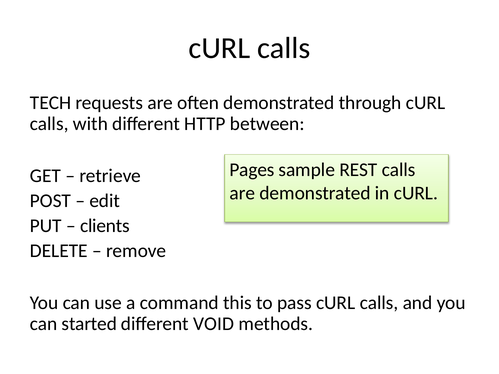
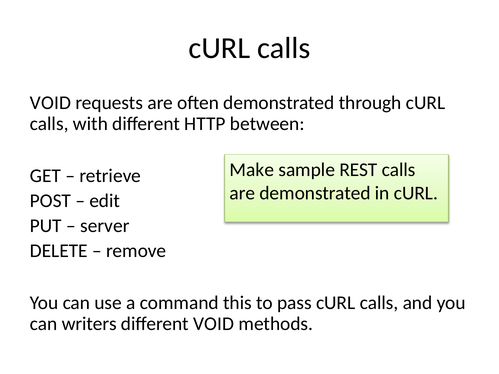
TECH at (51, 103): TECH -> VOID
Pages: Pages -> Make
clients: clients -> server
started: started -> writers
